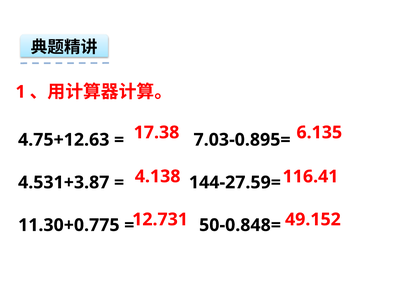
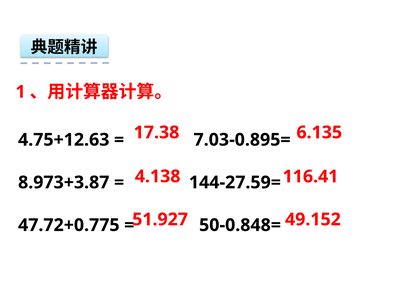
4.531+3.87: 4.531+3.87 -> 8.973+3.87
12.731: 12.731 -> 51.927
11.30+0.775: 11.30+0.775 -> 47.72+0.775
